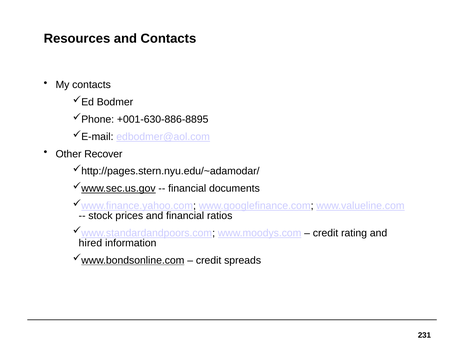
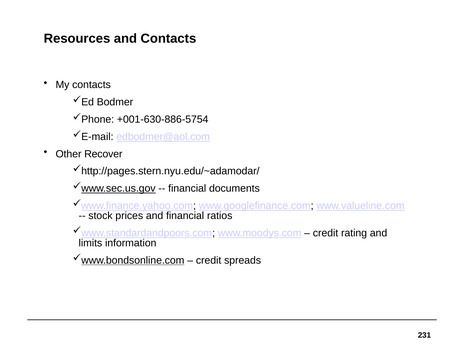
+001-630-886-8895: +001-630-886-8895 -> +001-630-886-5754
hired: hired -> limits
